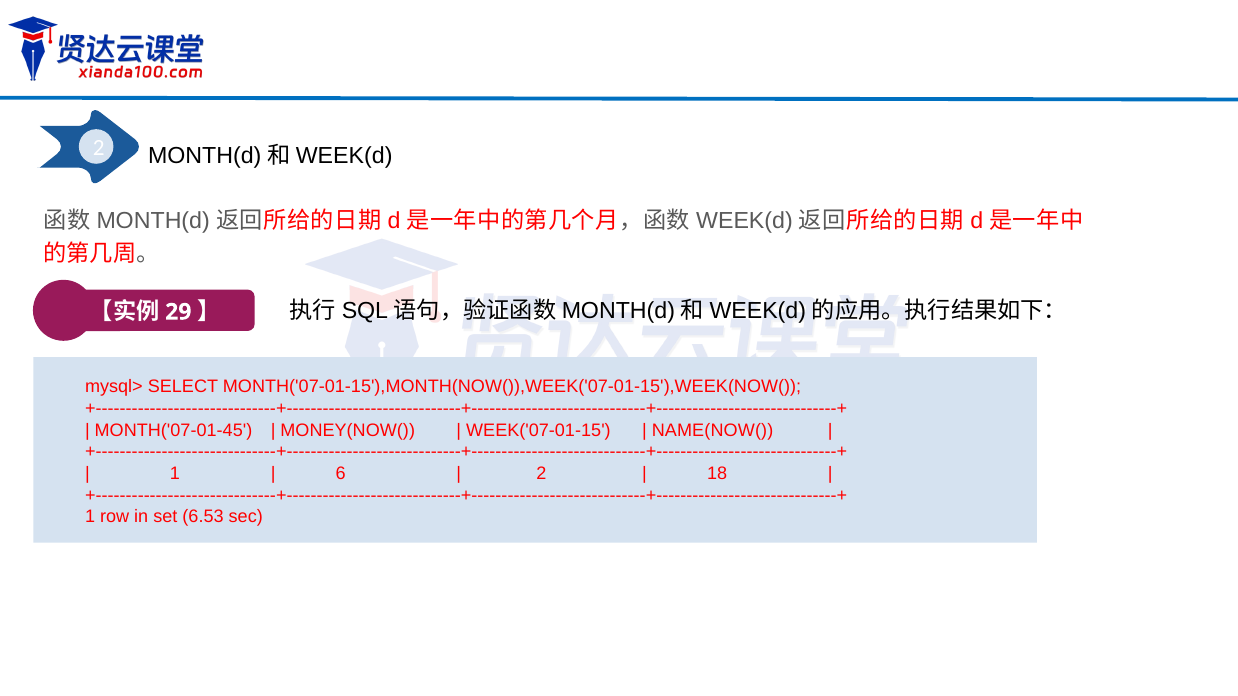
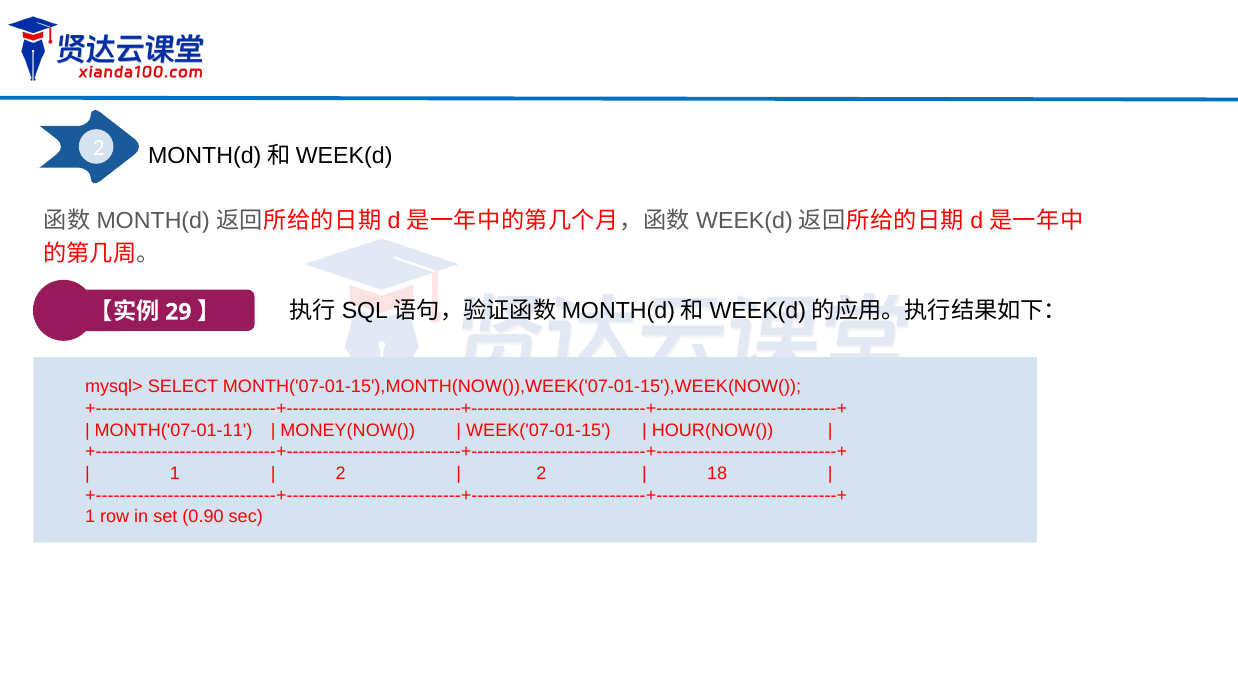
MONTH('07-01-45: MONTH('07-01-45 -> MONTH('07-01-11
NAME(NOW(: NAME(NOW( -> HOUR(NOW(
6 at (341, 474): 6 -> 2
6.53: 6.53 -> 0.90
